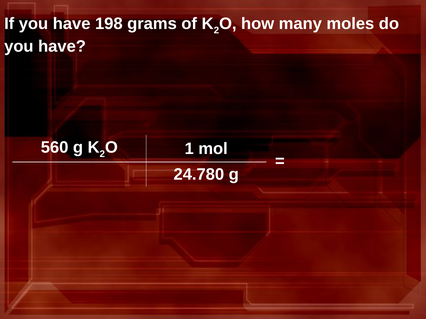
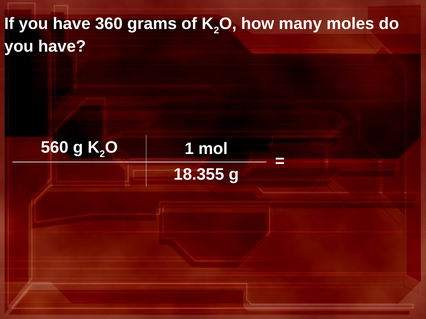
198: 198 -> 360
24.780: 24.780 -> 18.355
